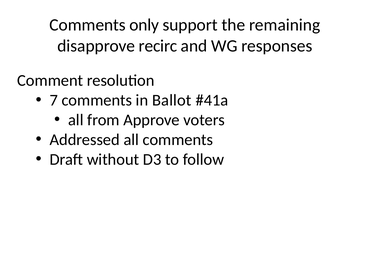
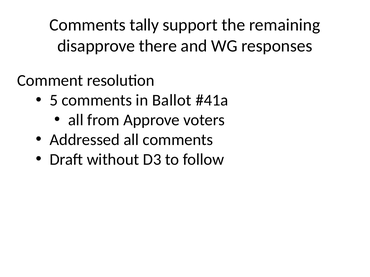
only: only -> tally
recirc: recirc -> there
7: 7 -> 5
